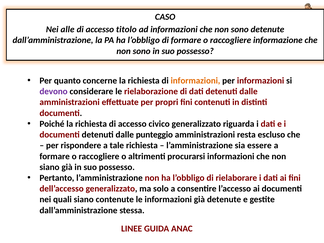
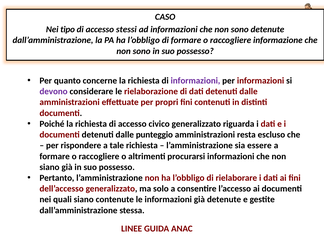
alle: alle -> tipo
titolo: titolo -> stessi
informazioni at (195, 81) colour: orange -> purple
